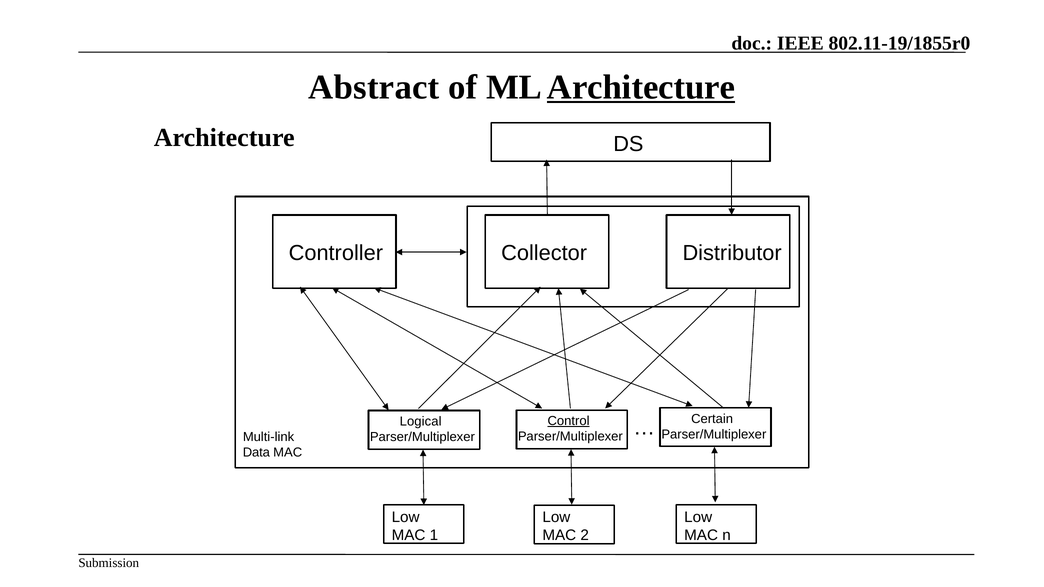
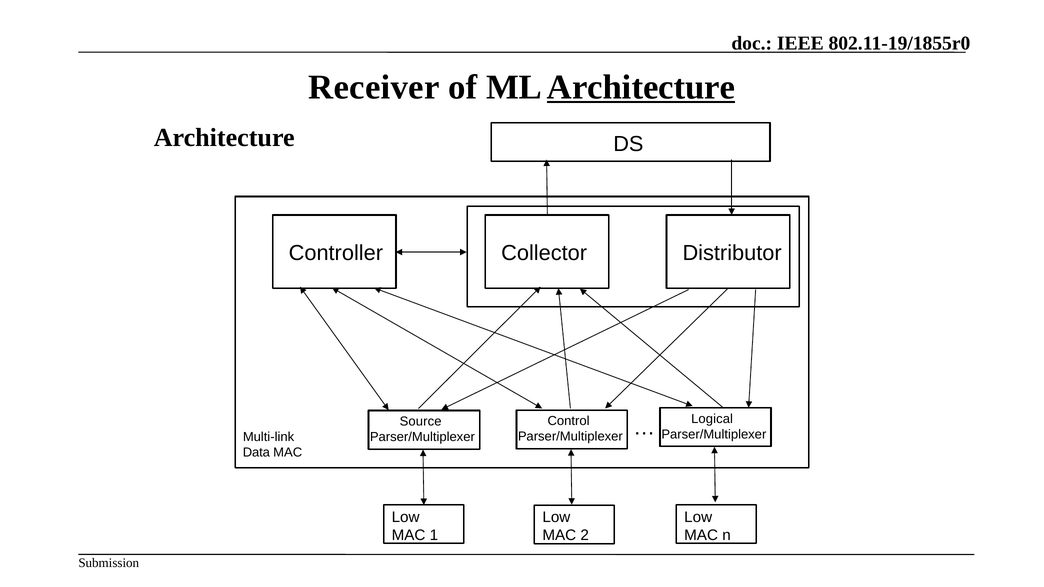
Abstract: Abstract -> Receiver
Certain: Certain -> Logical
Control underline: present -> none
Logical: Logical -> Source
